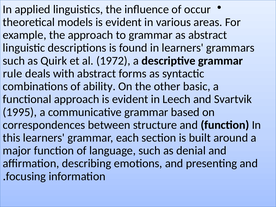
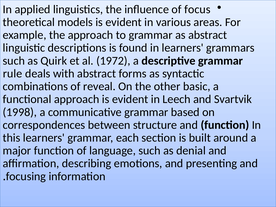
occur: occur -> focus
ability: ability -> reveal
1995: 1995 -> 1998
